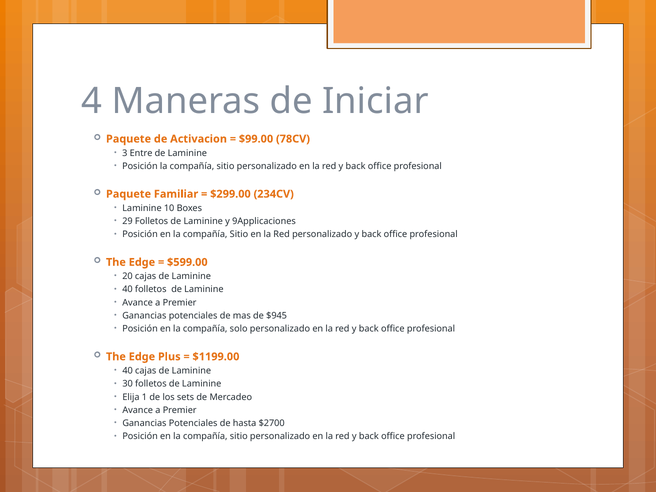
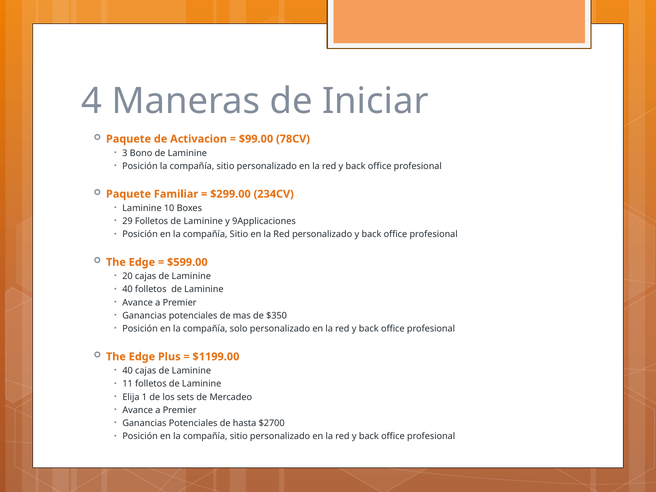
Entre: Entre -> Bono
$945: $945 -> $350
30: 30 -> 11
